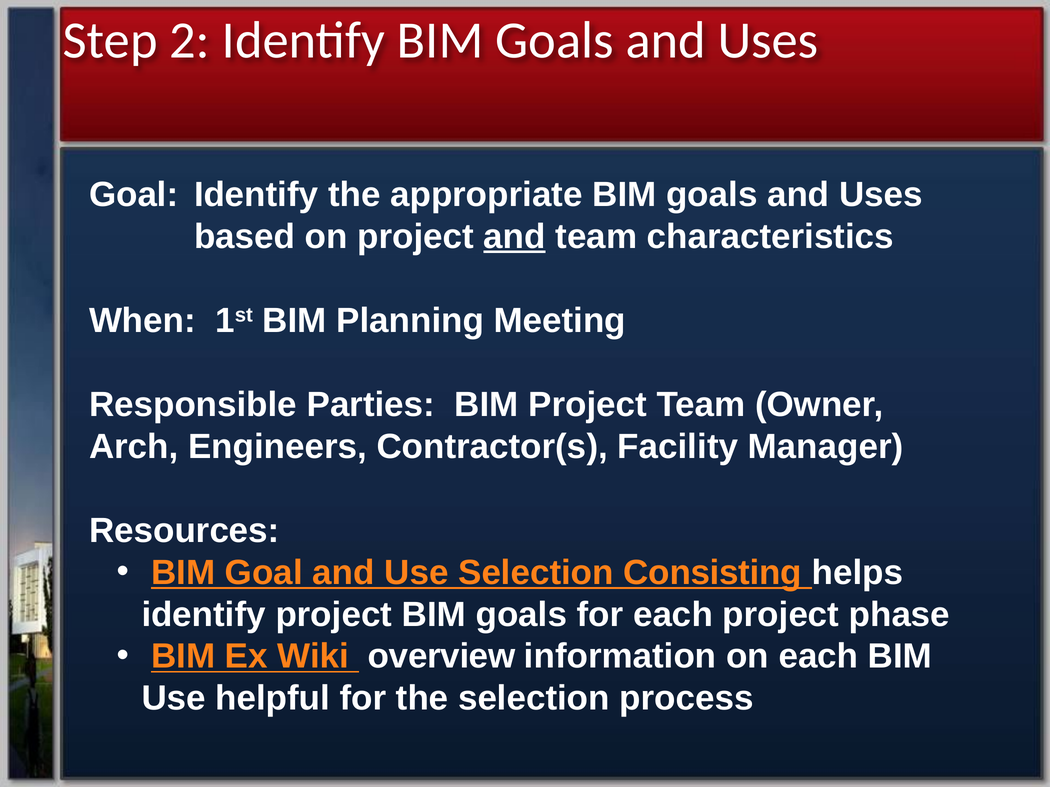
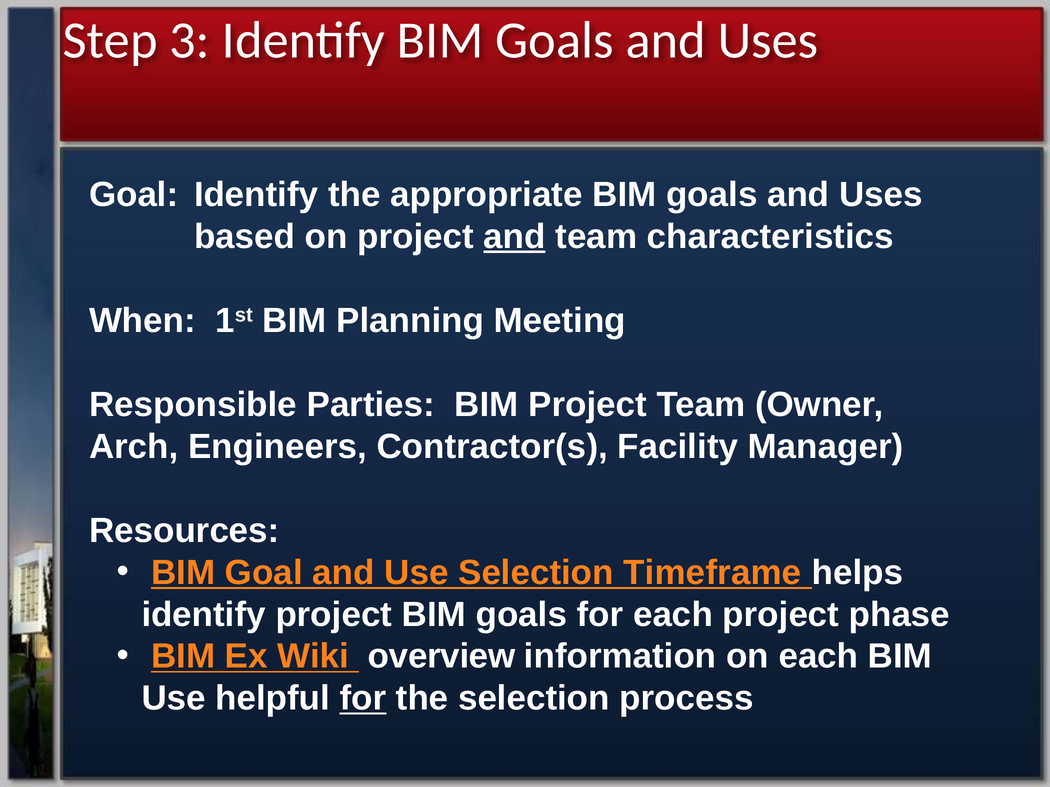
2: 2 -> 3
Consisting: Consisting -> Timeframe
for at (363, 699) underline: none -> present
